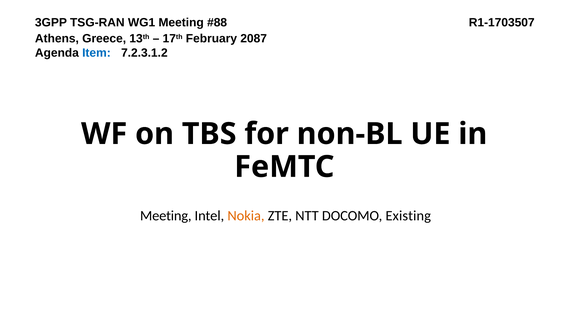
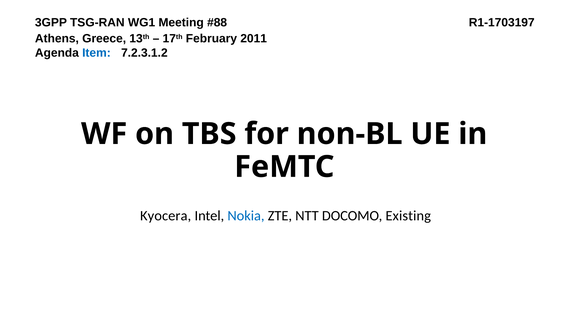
R1-1703507: R1-1703507 -> R1-1703197
2087: 2087 -> 2011
Meeting at (166, 216): Meeting -> Kyocera
Nokia colour: orange -> blue
